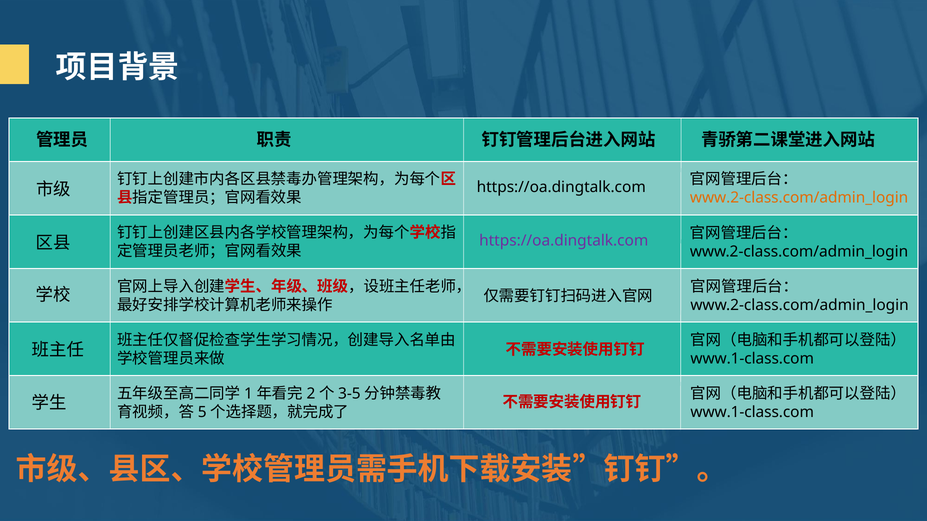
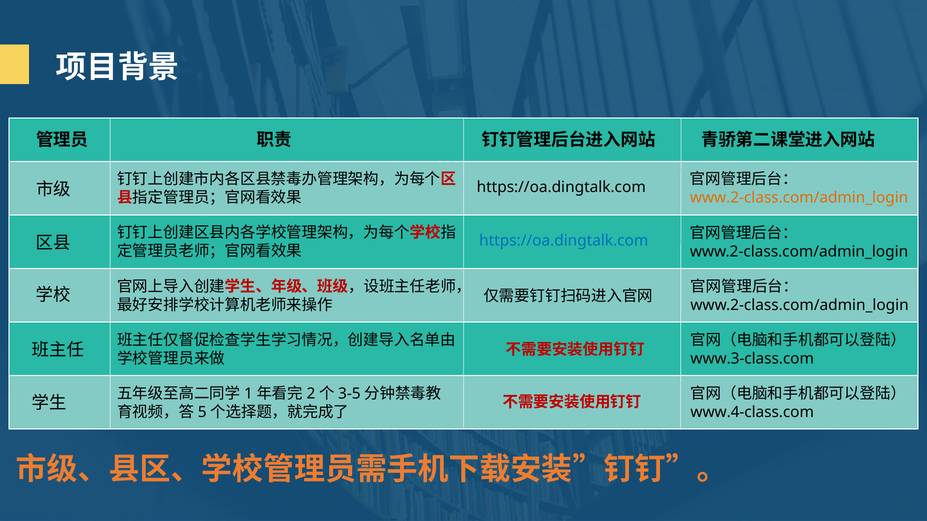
https://oa.dingtalk.com at (564, 241) colour: purple -> blue
www.1-class.com at (752, 359): www.1-class.com -> www.3-class.com
www.1-class.com at (752, 413): www.1-class.com -> www.4-class.com
